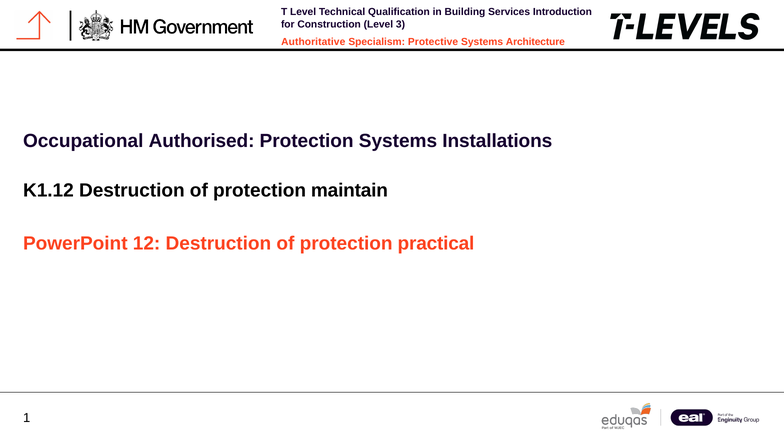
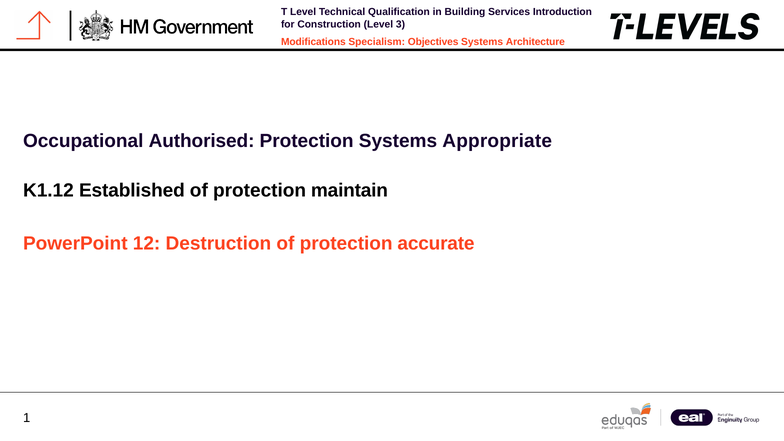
Authoritative: Authoritative -> Modifications
Protective: Protective -> Objectives
Installations: Installations -> Appropriate
K1.12 Destruction: Destruction -> Established
practical: practical -> accurate
